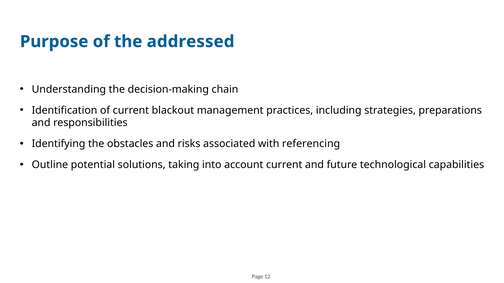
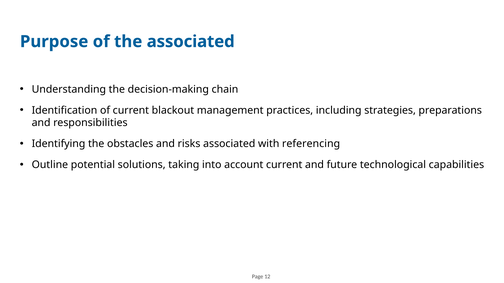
the addressed: addressed -> associated
